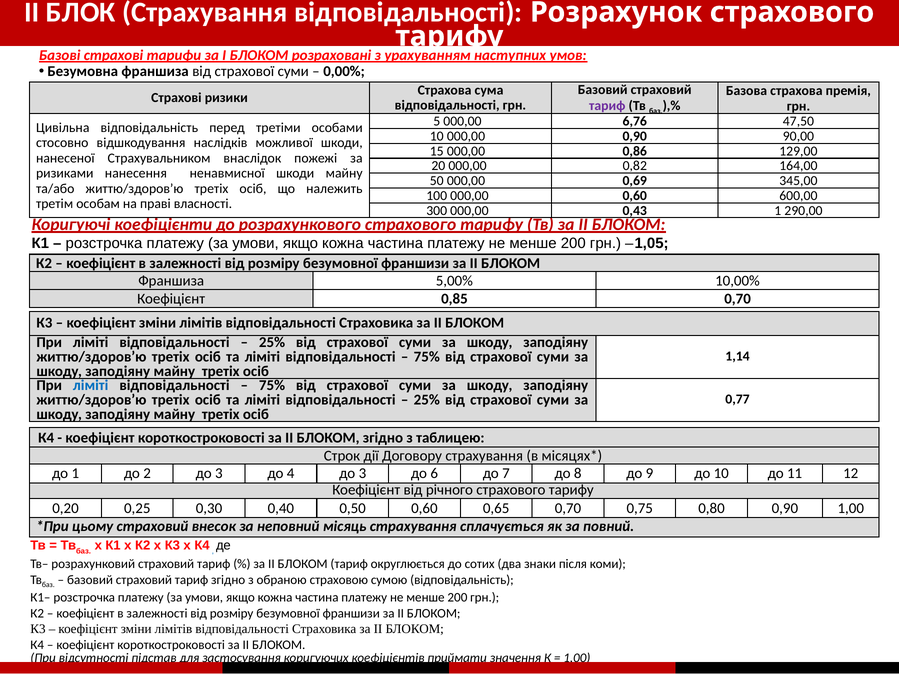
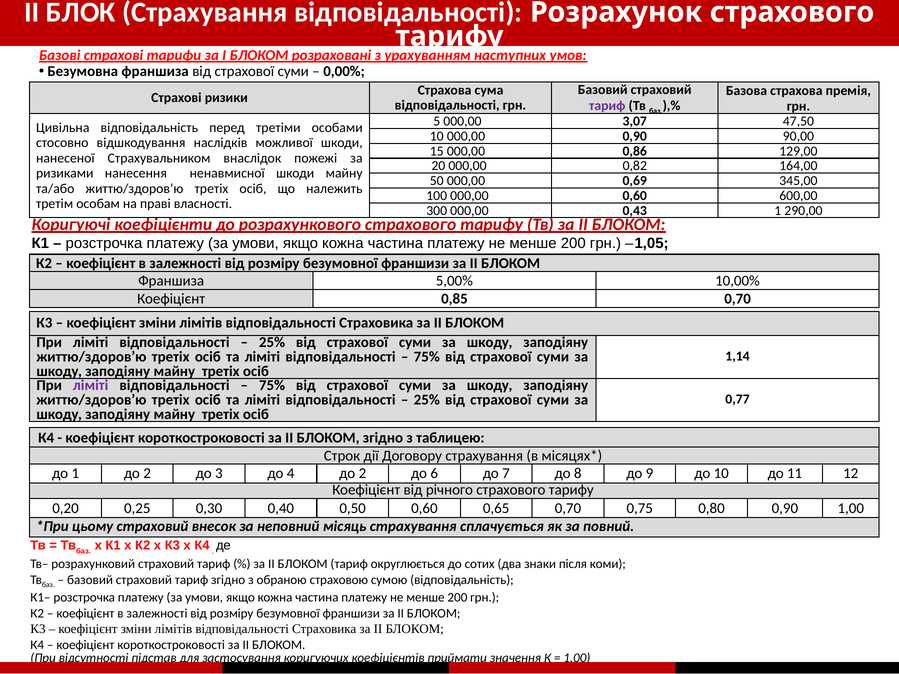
6,76: 6,76 -> 3,07
ліміті at (91, 385) colour: blue -> purple
4 до 3: 3 -> 2
